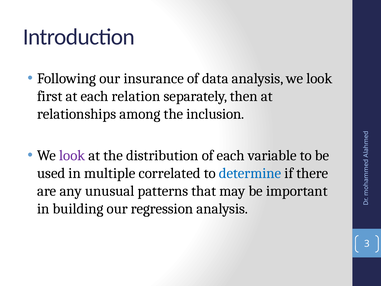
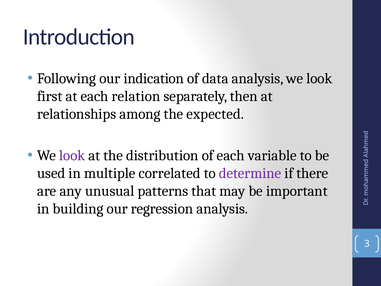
insurance: insurance -> indication
inclusion: inclusion -> expected
determine colour: blue -> purple
